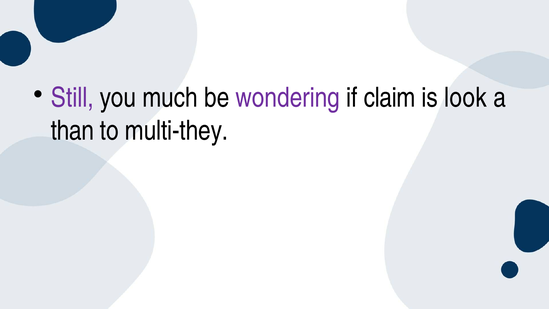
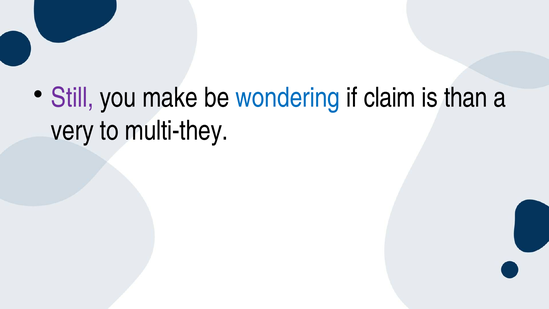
much: much -> make
wondering colour: purple -> blue
look: look -> than
than: than -> very
